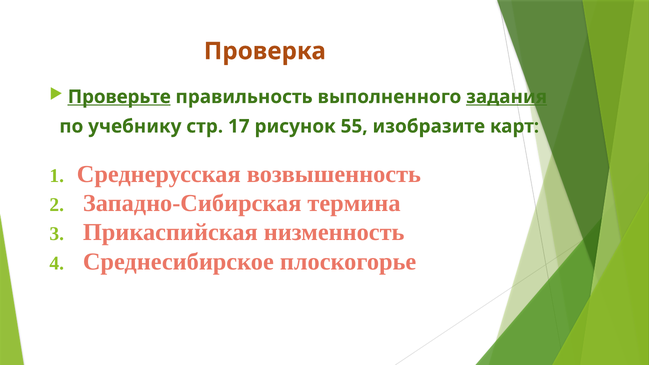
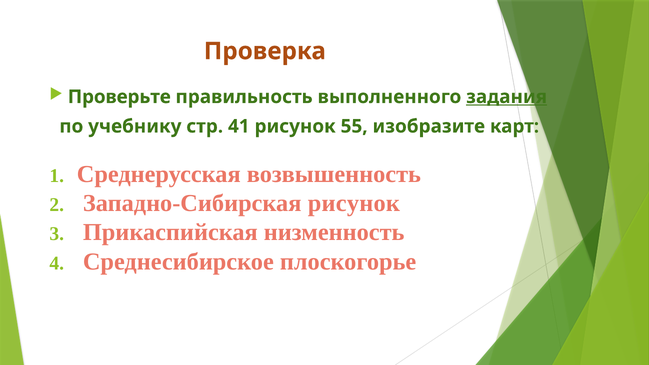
Проверьте underline: present -> none
17: 17 -> 41
Западно-Сибирская термина: термина -> рисунок
